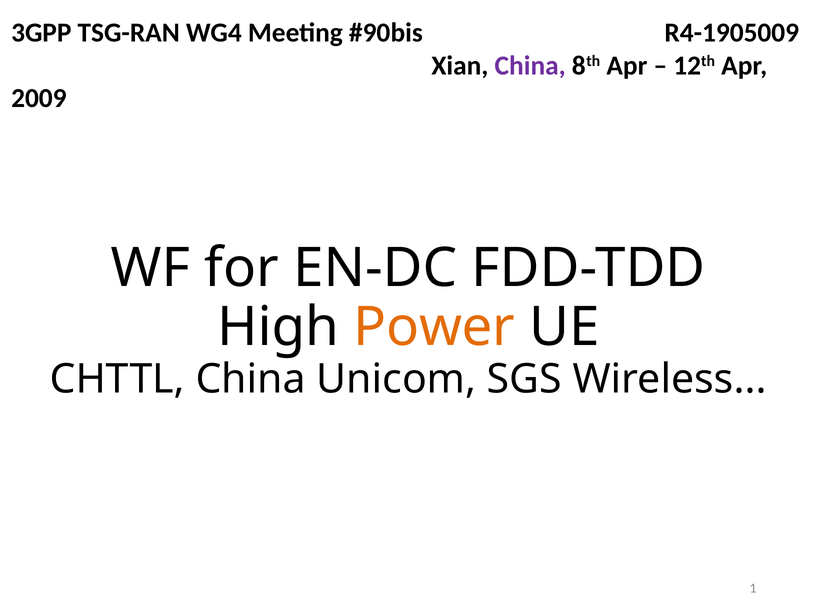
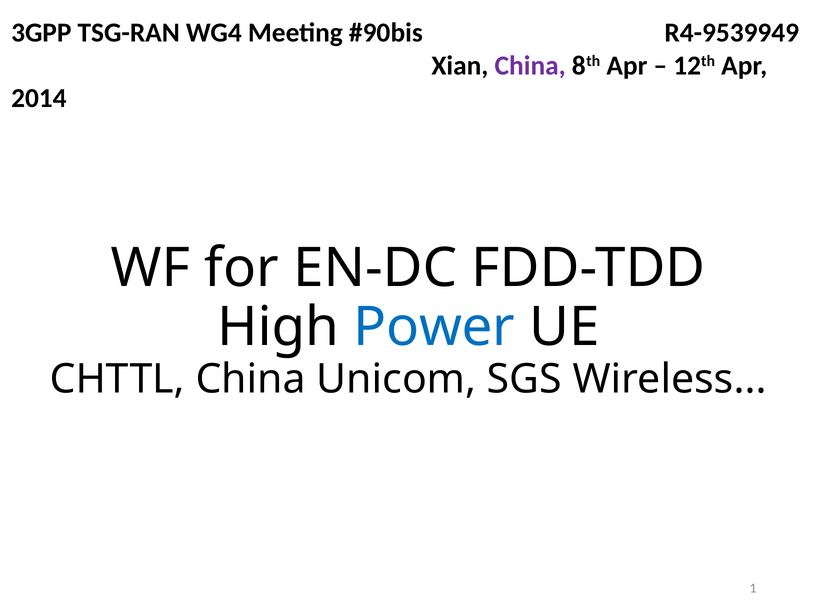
R4-1905009: R4-1905009 -> R4-9539949
2009: 2009 -> 2014
Power colour: orange -> blue
